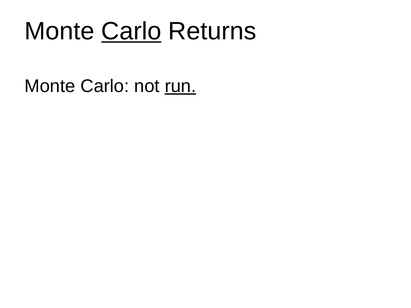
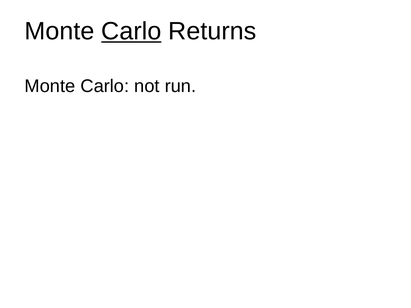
run underline: present -> none
